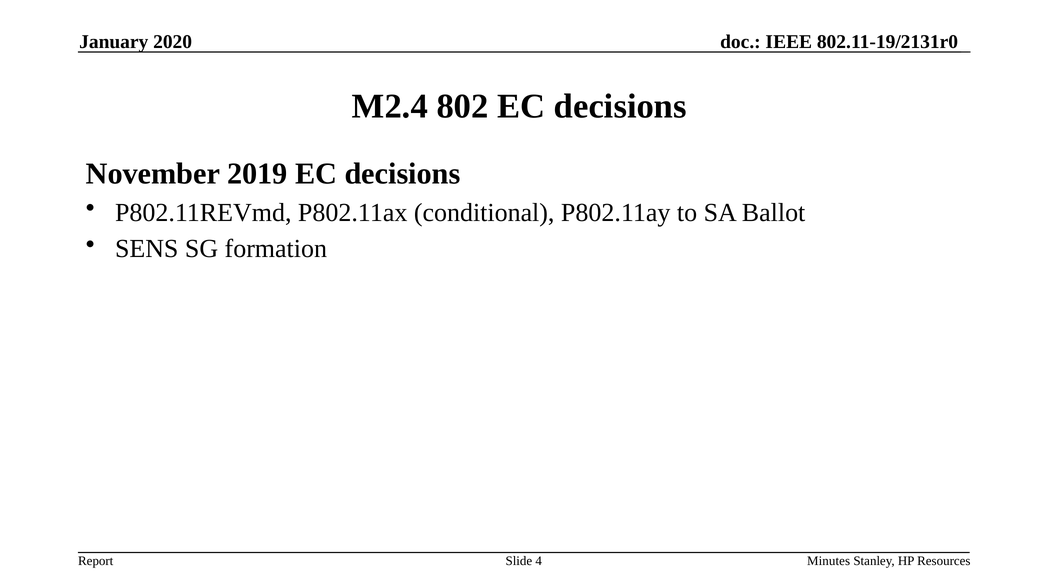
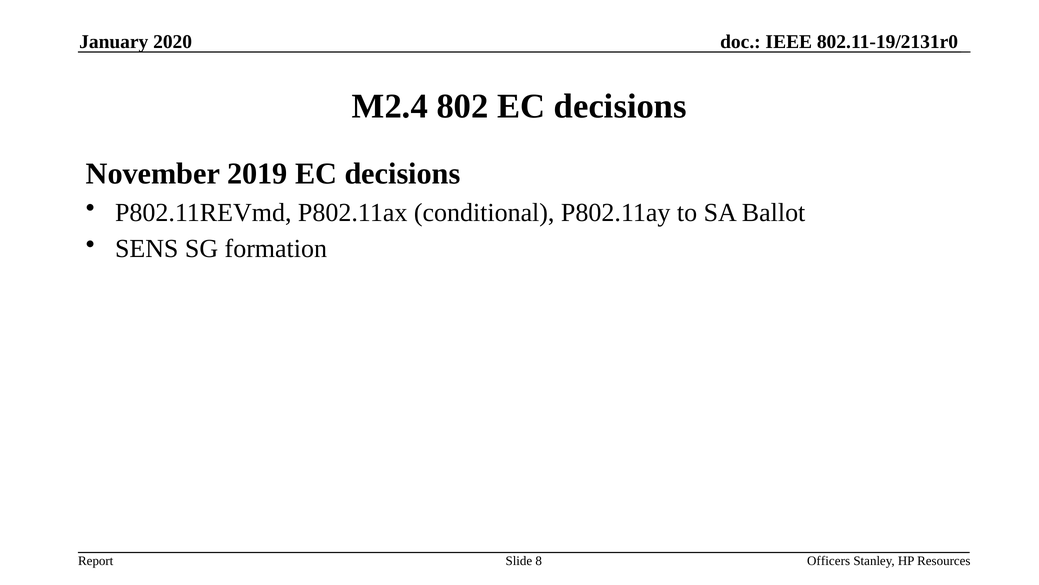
4: 4 -> 8
Minutes: Minutes -> Officers
